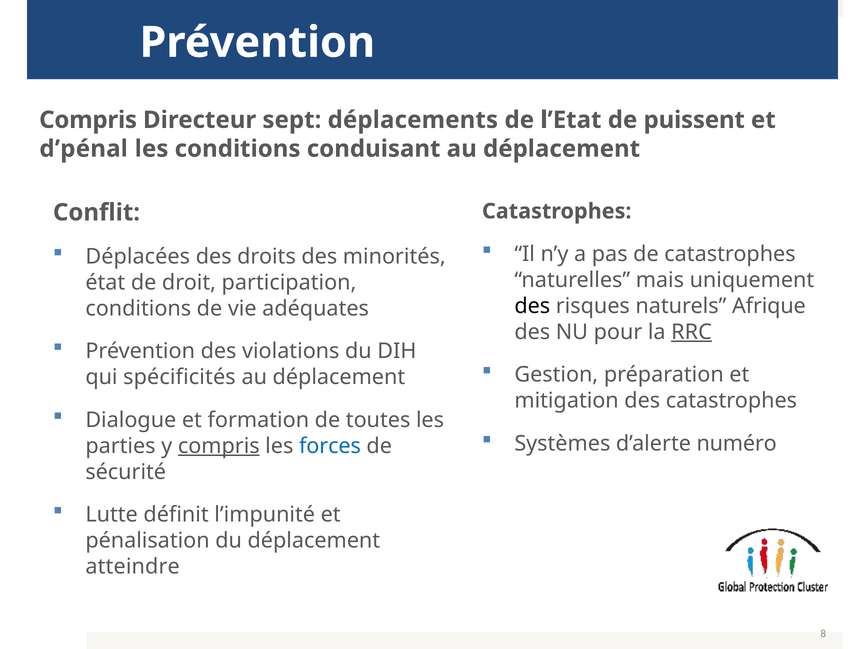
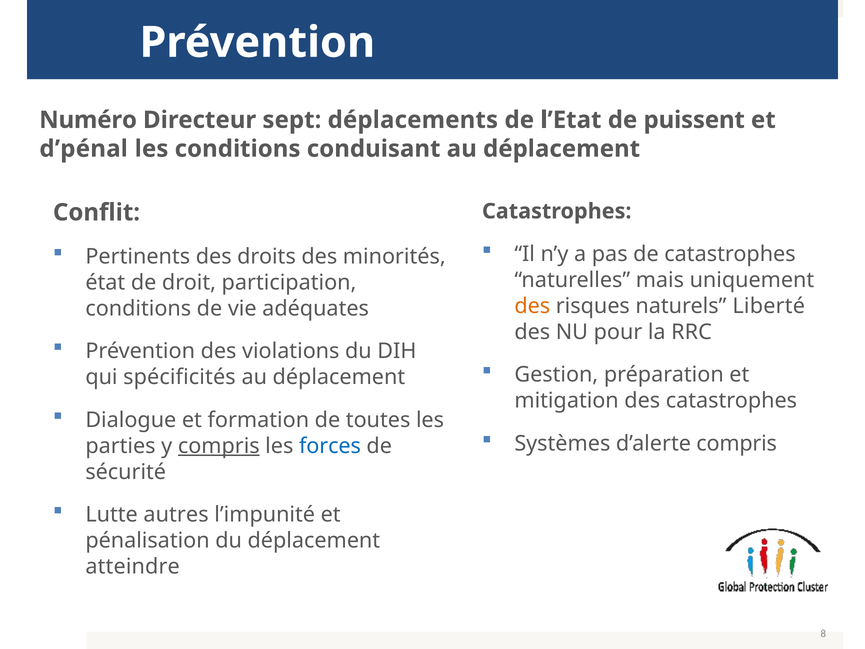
Compris at (88, 120): Compris -> Numéro
Déplacées: Déplacées -> Pertinents
des at (532, 306) colour: black -> orange
Afrique: Afrique -> Liberté
RRC underline: present -> none
d’alerte numéro: numéro -> compris
définit: définit -> autres
